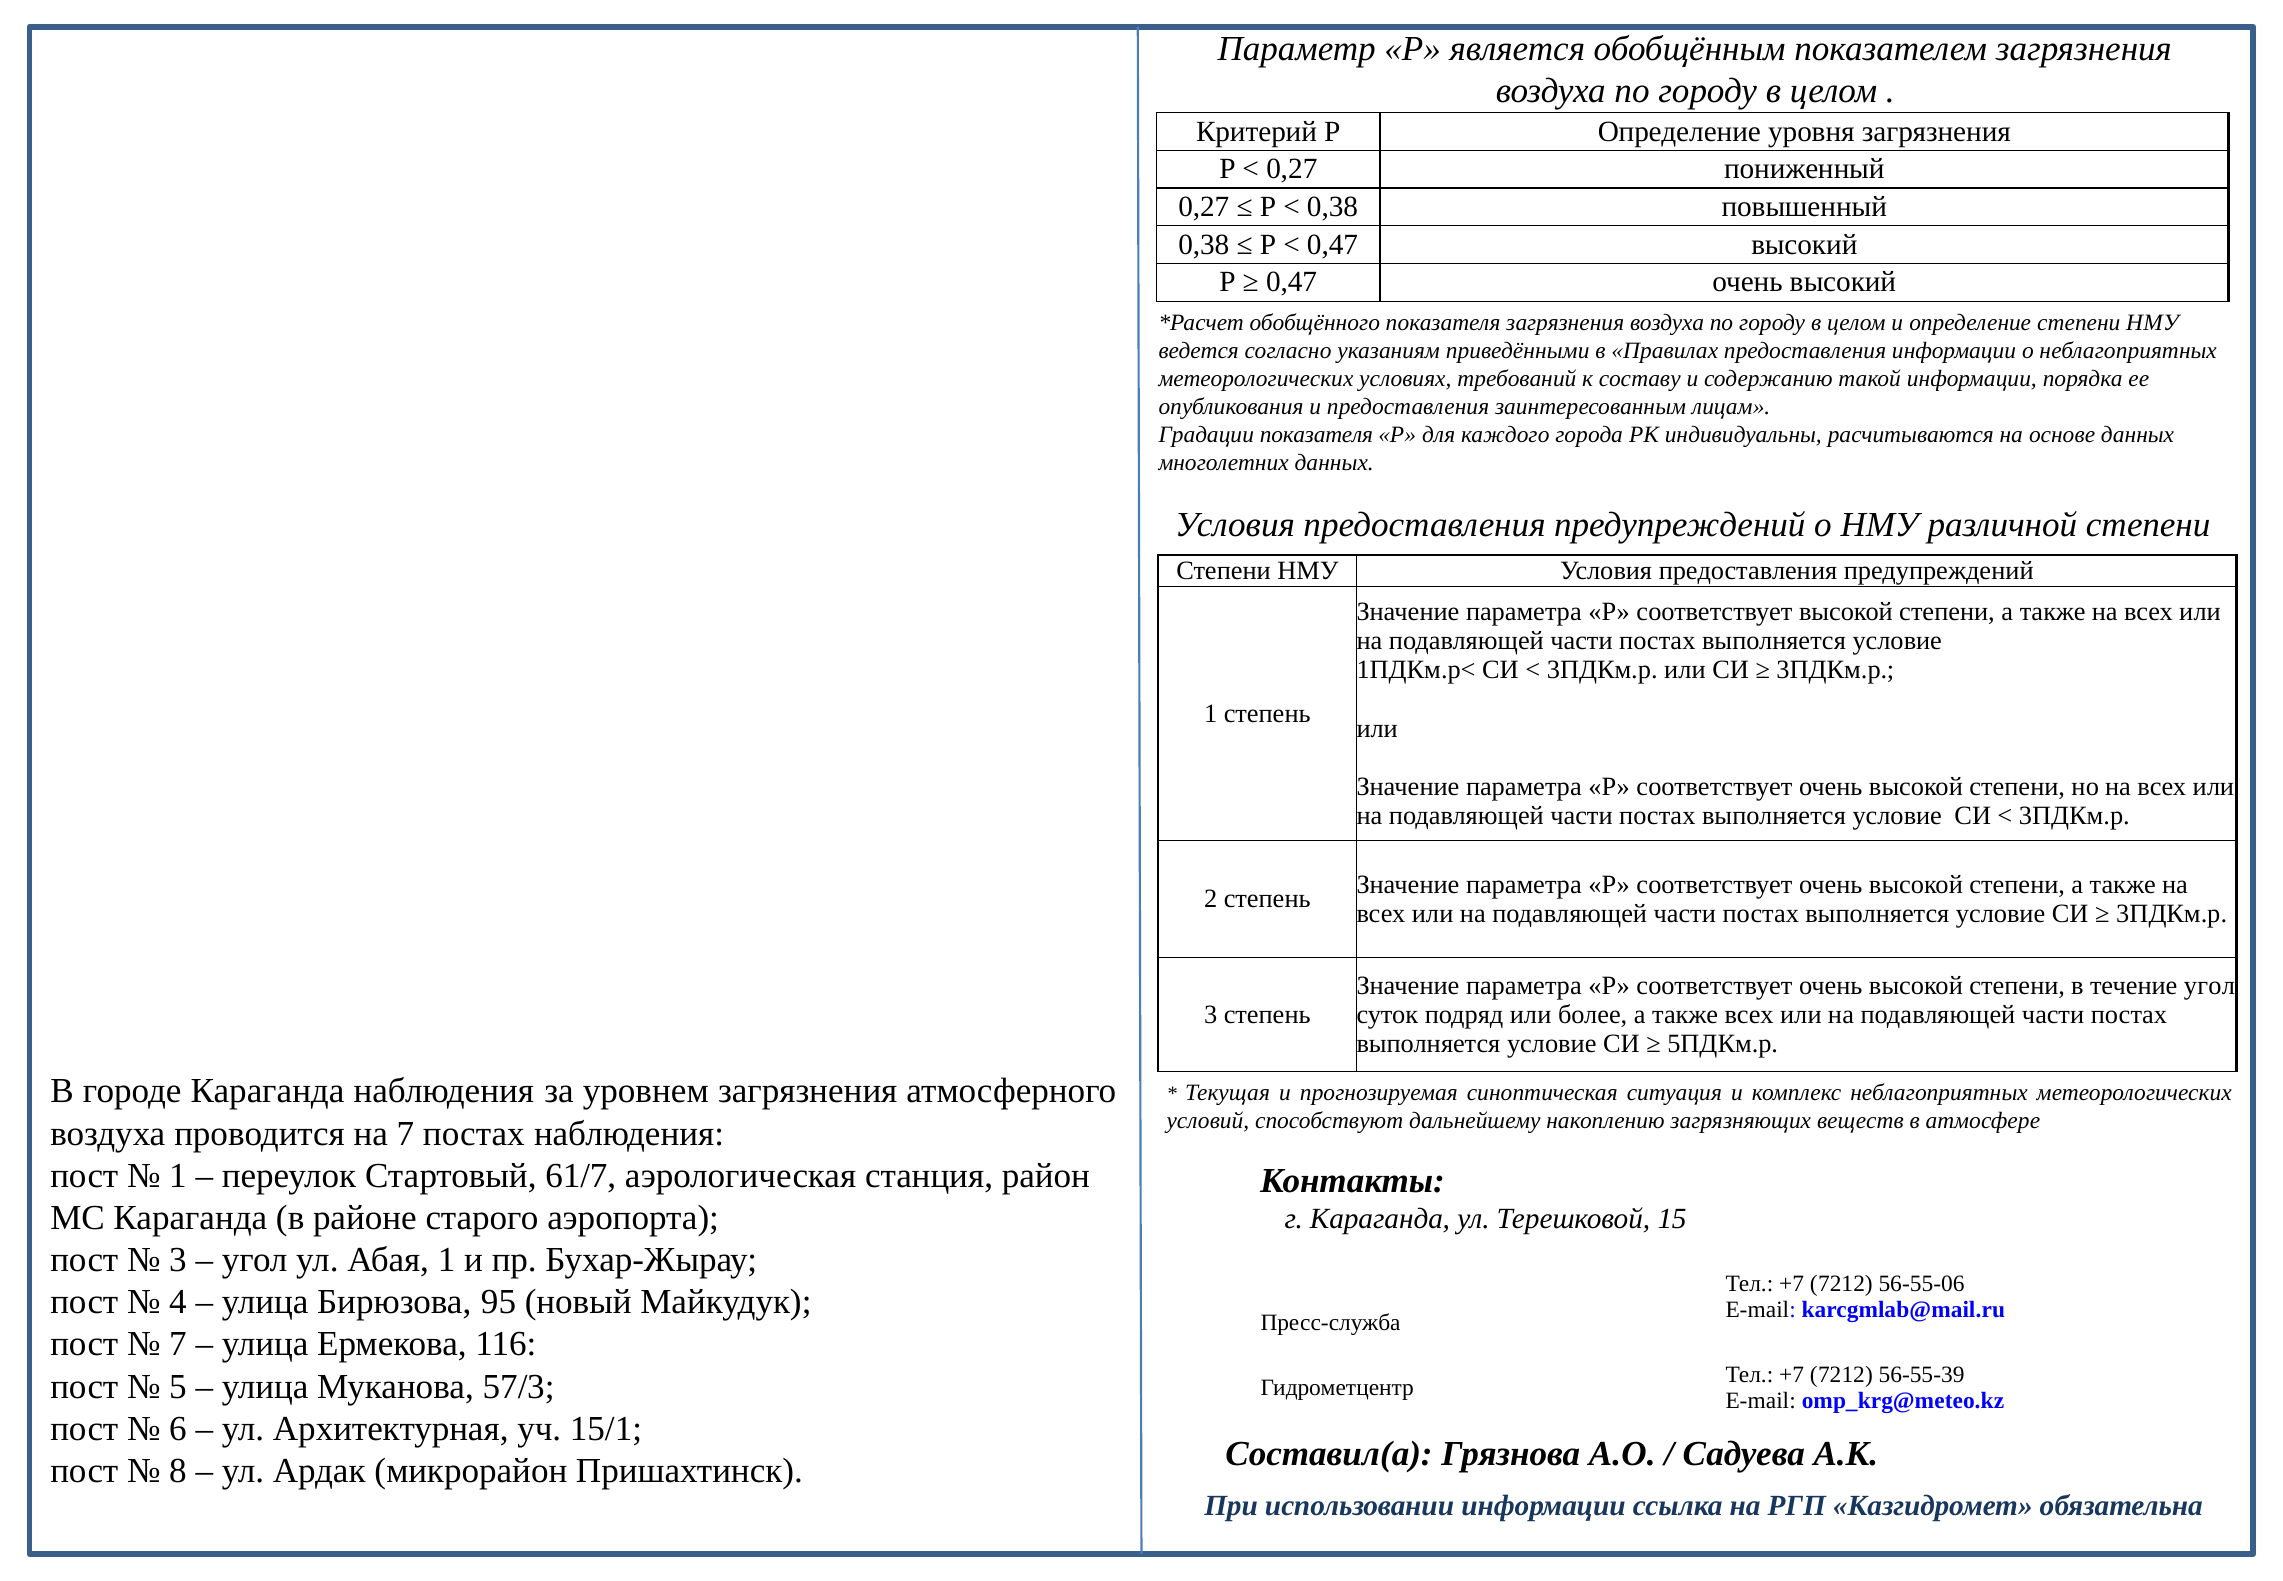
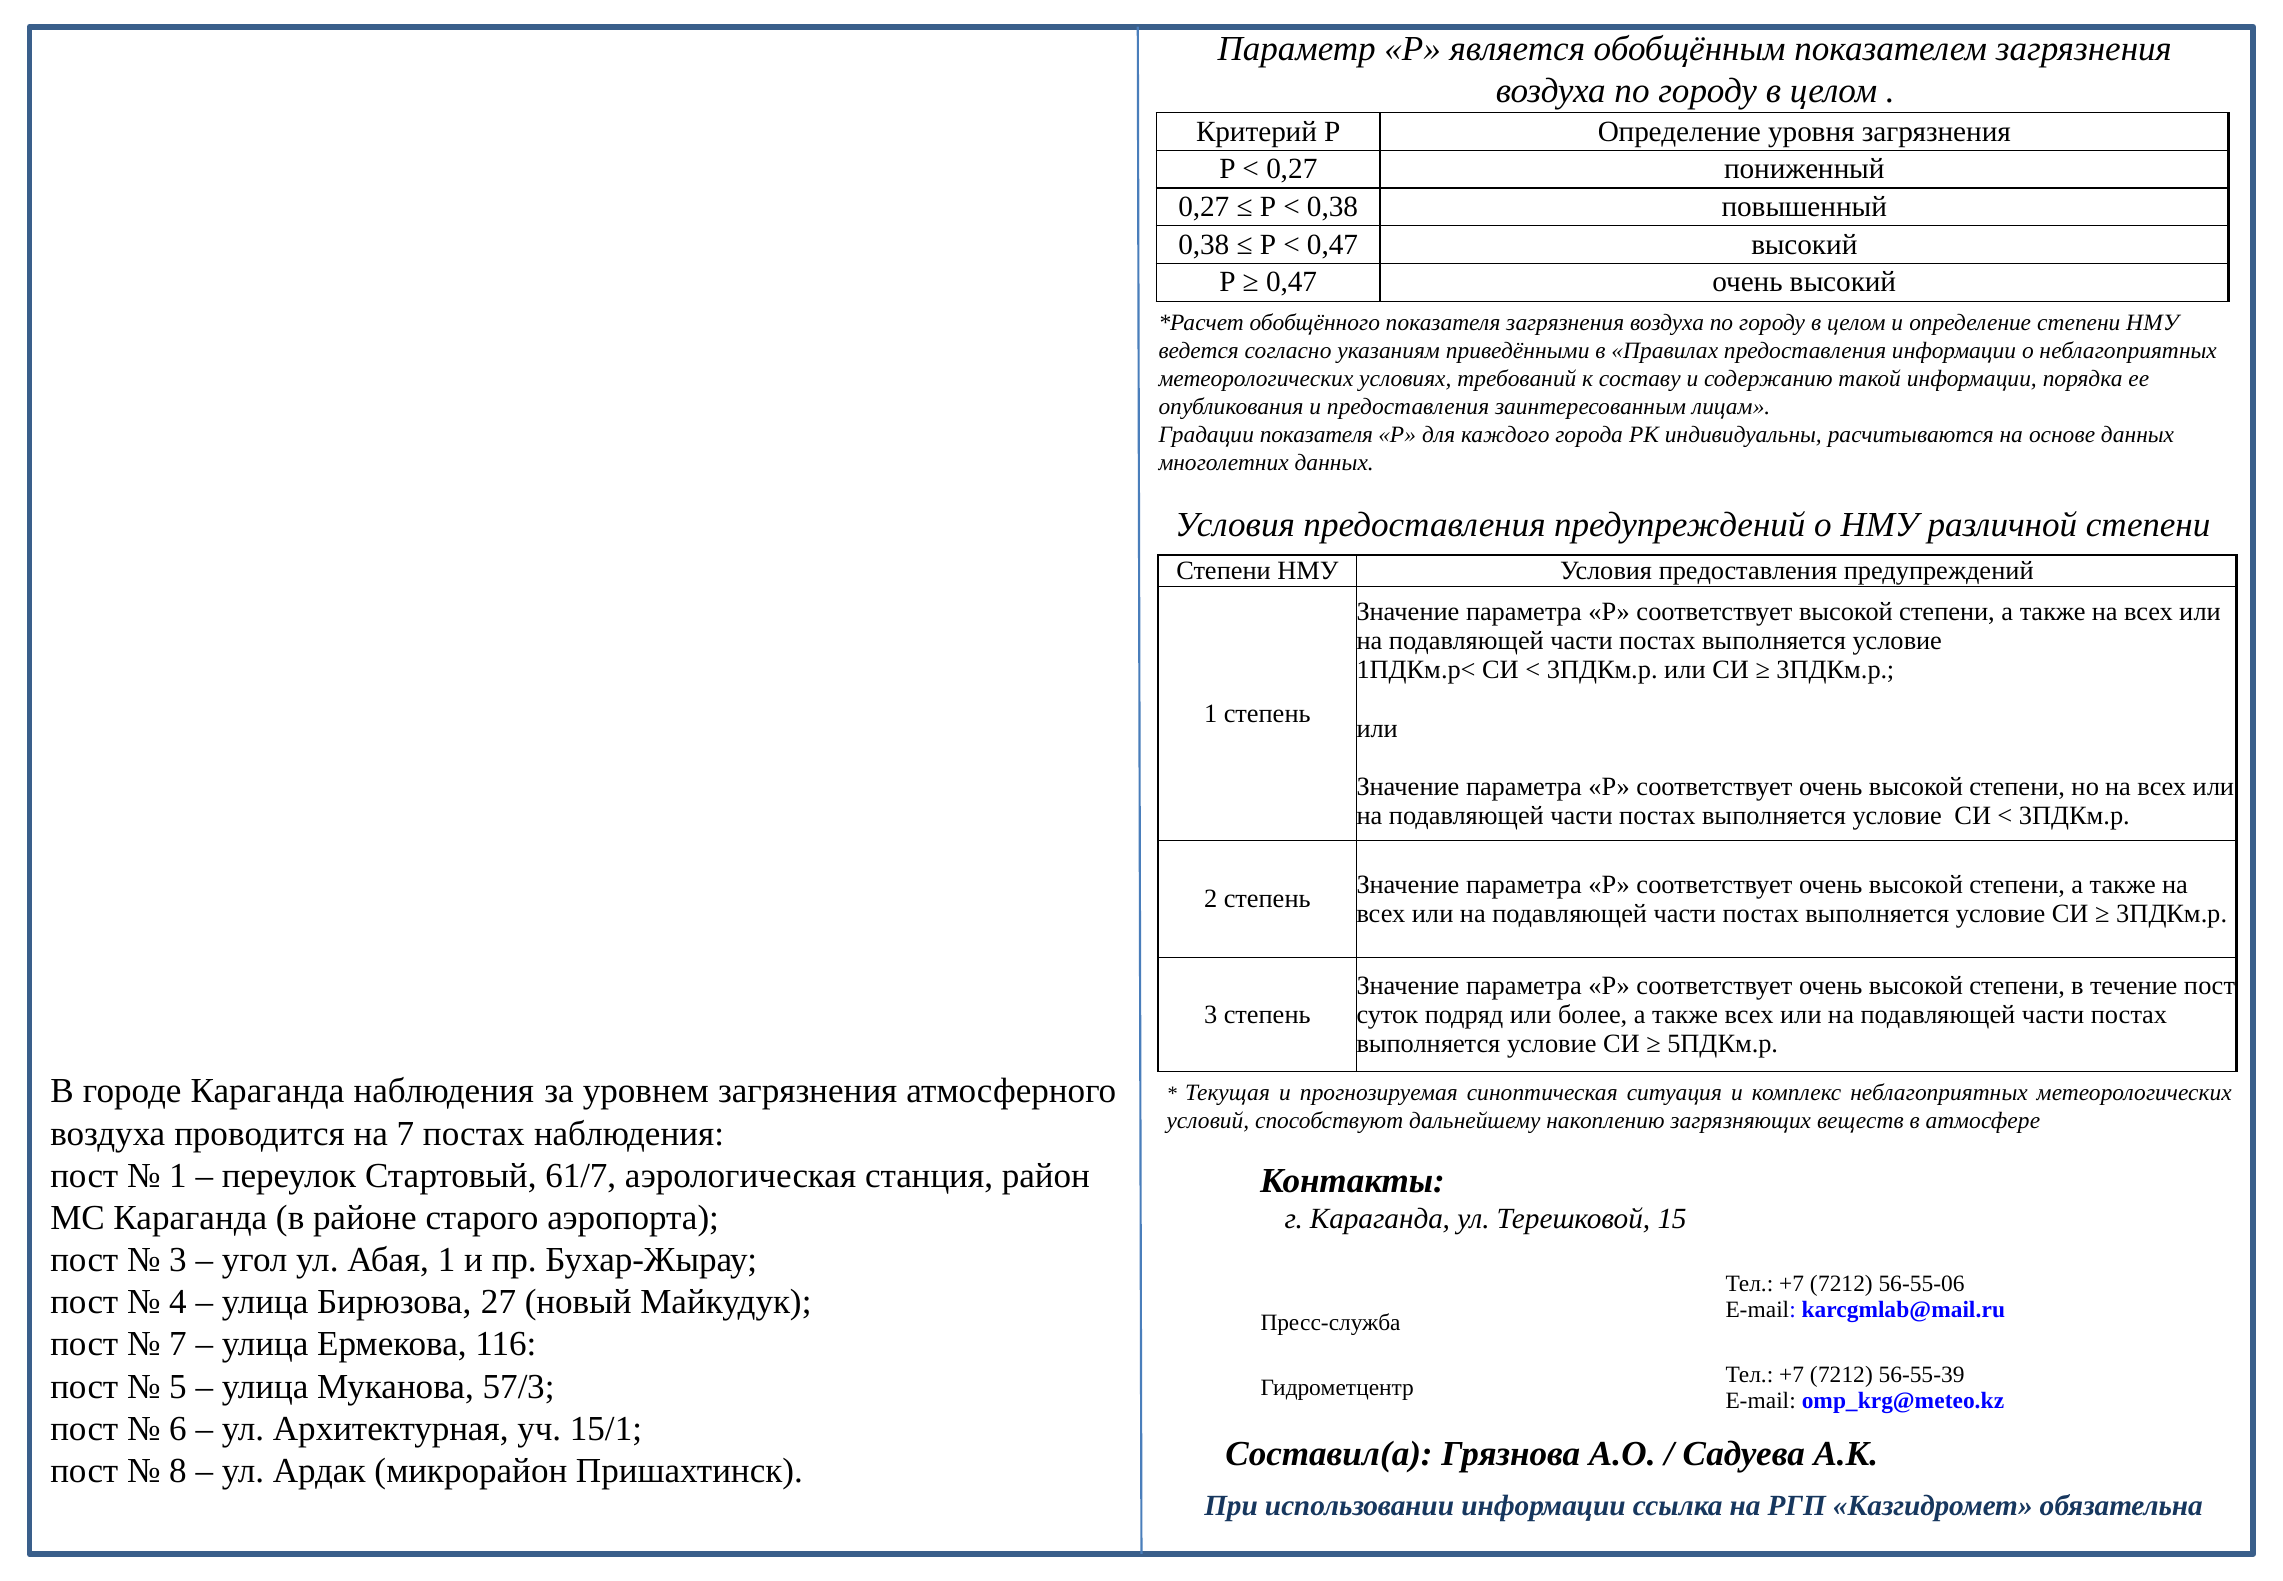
течение угол: угол -> пост
95: 95 -> 27
